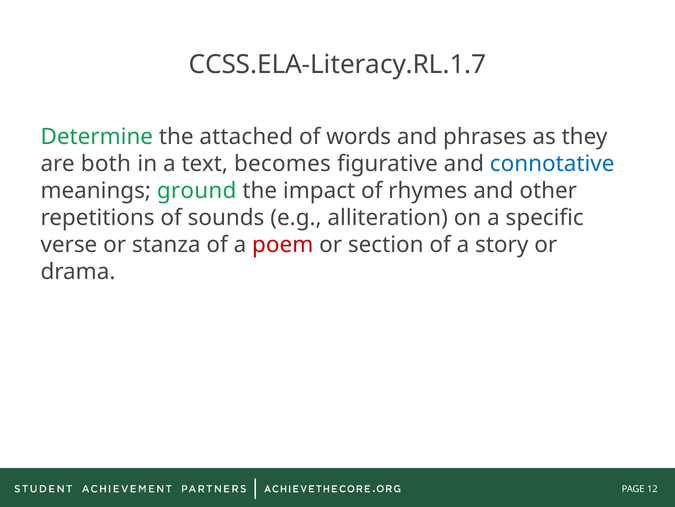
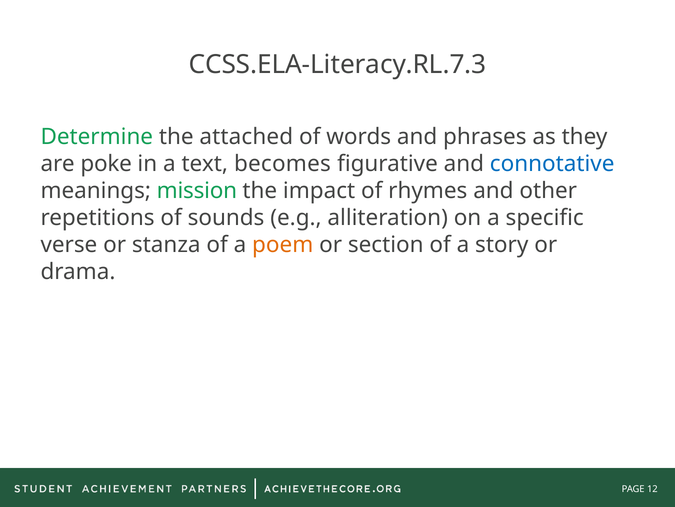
CCSS.ELA-Literacy.RL.1.7: CCSS.ELA-Literacy.RL.1.7 -> CCSS.ELA-Literacy.RL.7.3
both: both -> poke
ground: ground -> mission
poem colour: red -> orange
